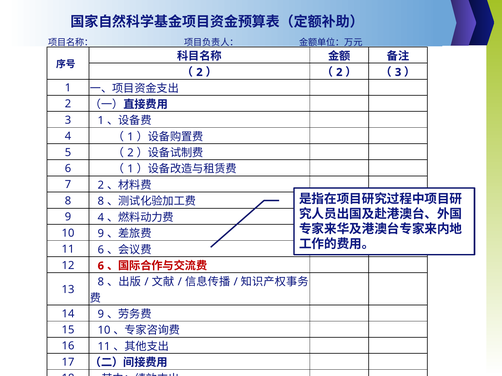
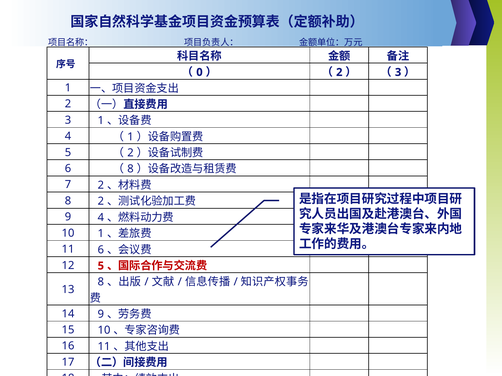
2 at (199, 72): 2 -> 0
1 at (131, 169): 1 -> 8
8 8: 8 -> 2
10 9: 9 -> 1
12 6: 6 -> 5
